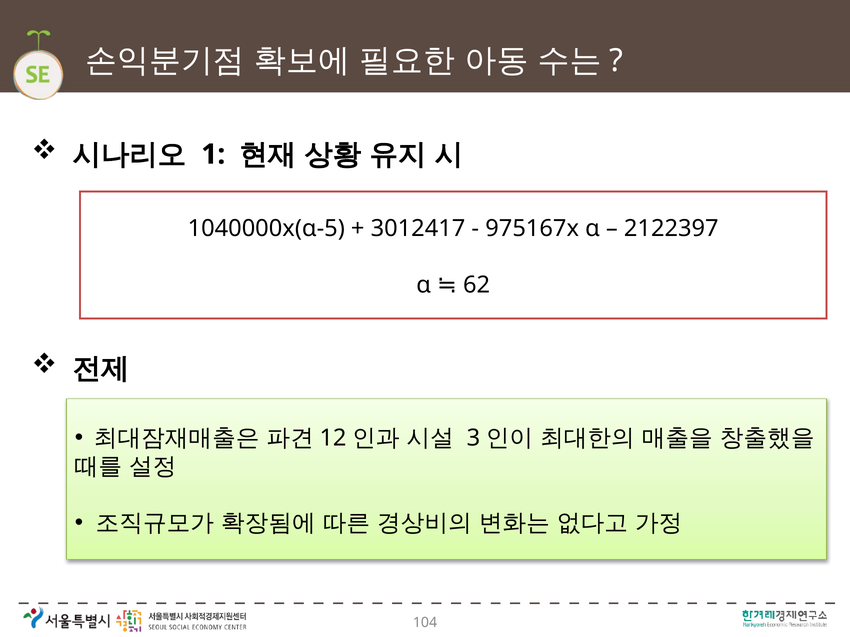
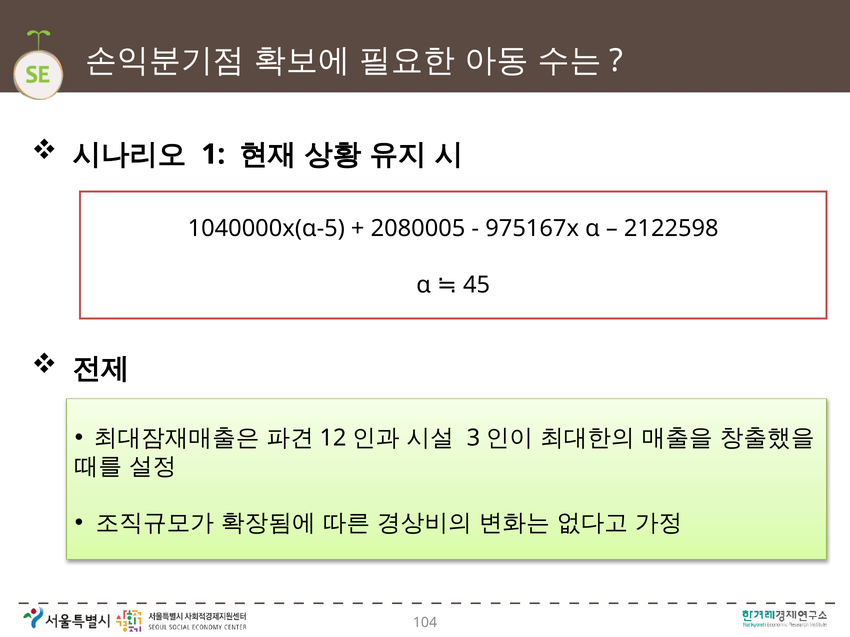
3012417: 3012417 -> 2080005
2122397: 2122397 -> 2122598
62: 62 -> 45
